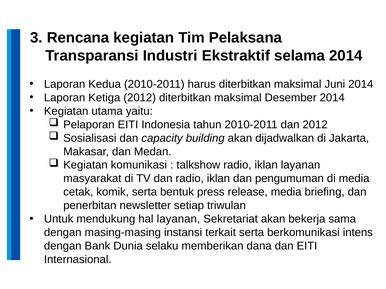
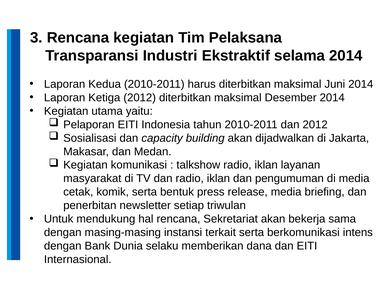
hal layanan: layanan -> rencana
